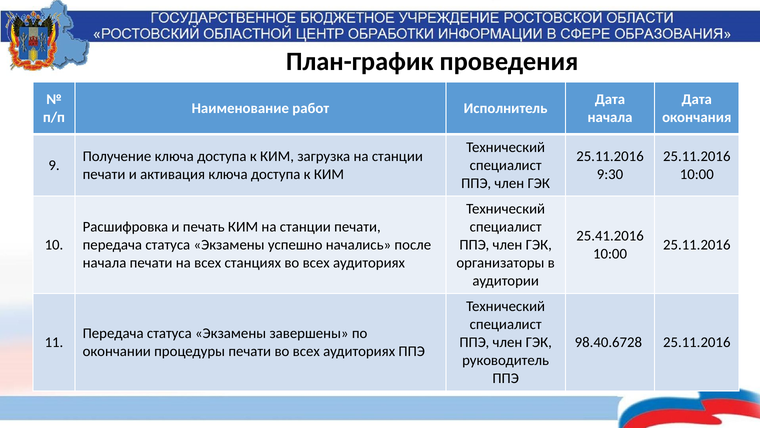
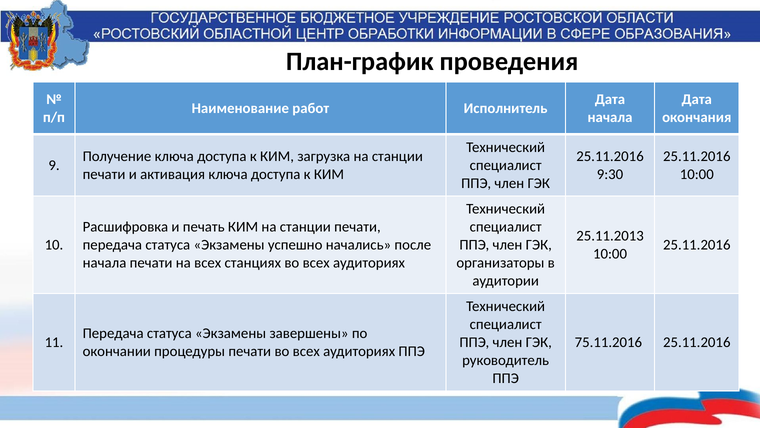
25.41.2016: 25.41.2016 -> 25.11.2013
98.40.6728: 98.40.6728 -> 75.11.2016
